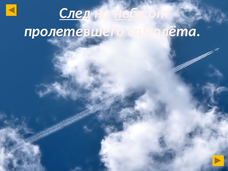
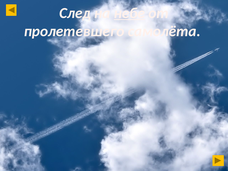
След underline: present -> none
